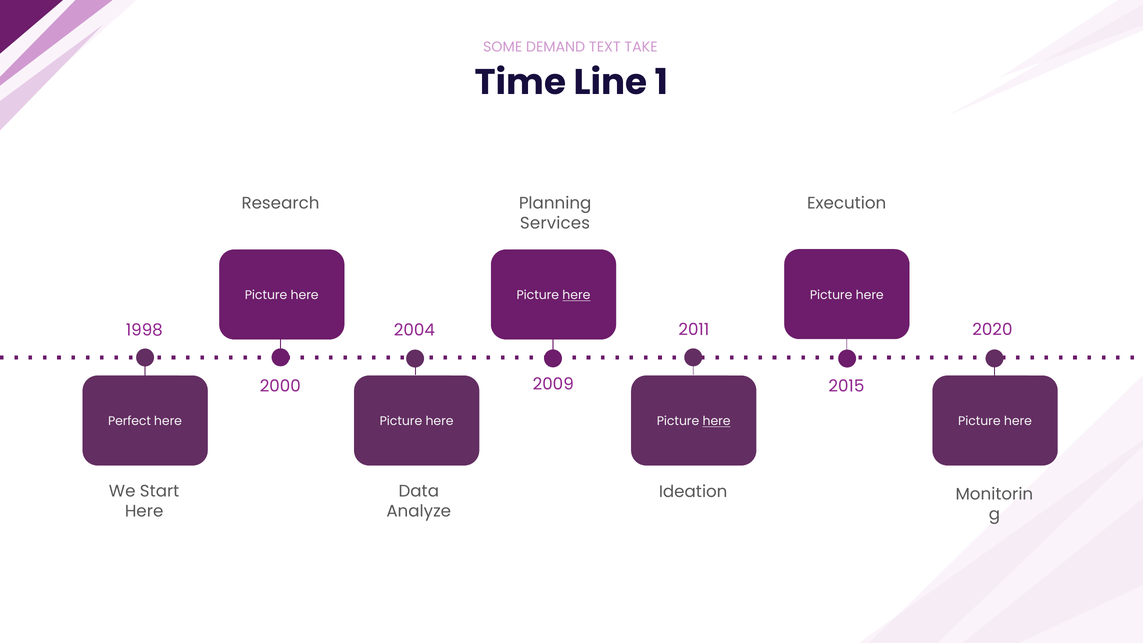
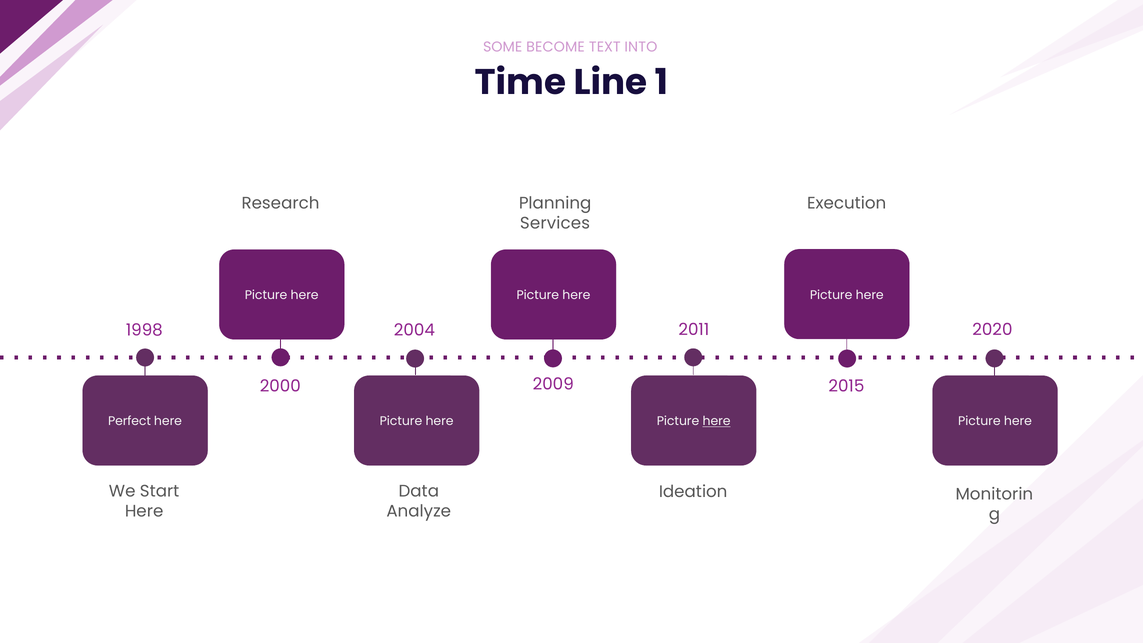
DEMAND: DEMAND -> BECOME
TAKE: TAKE -> INTO
here at (576, 295) underline: present -> none
